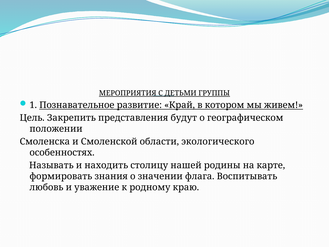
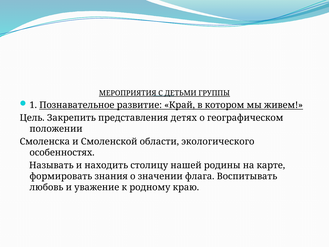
будут: будут -> детях
